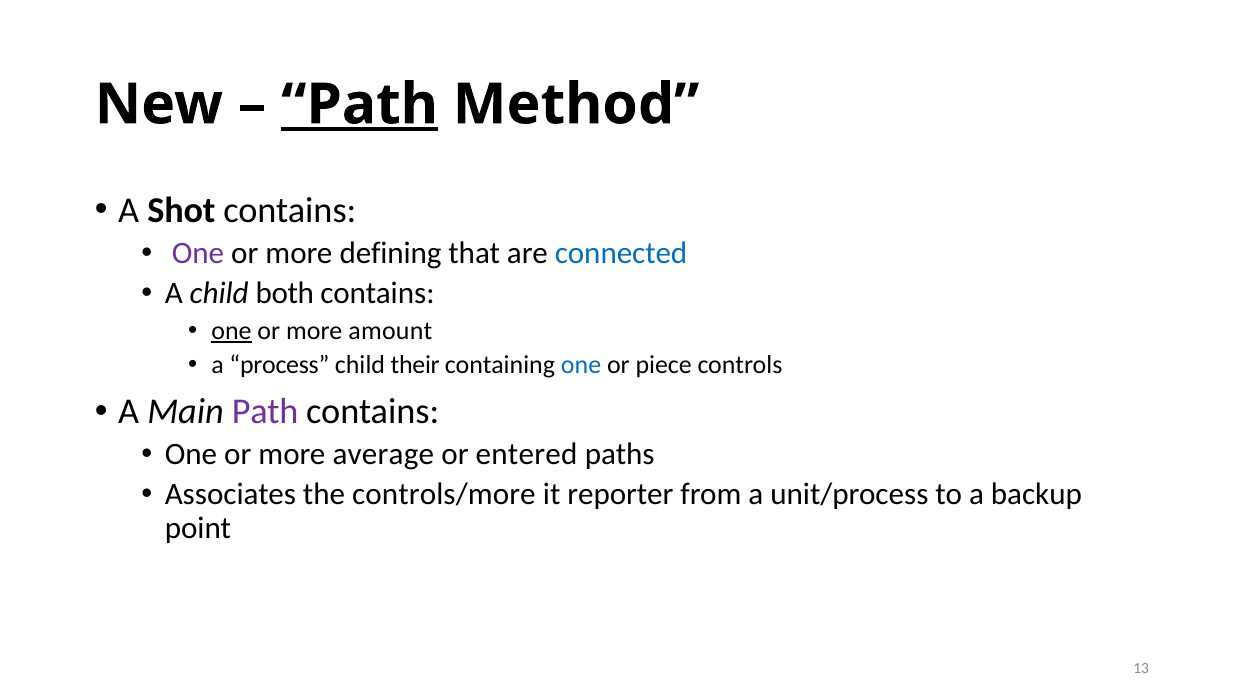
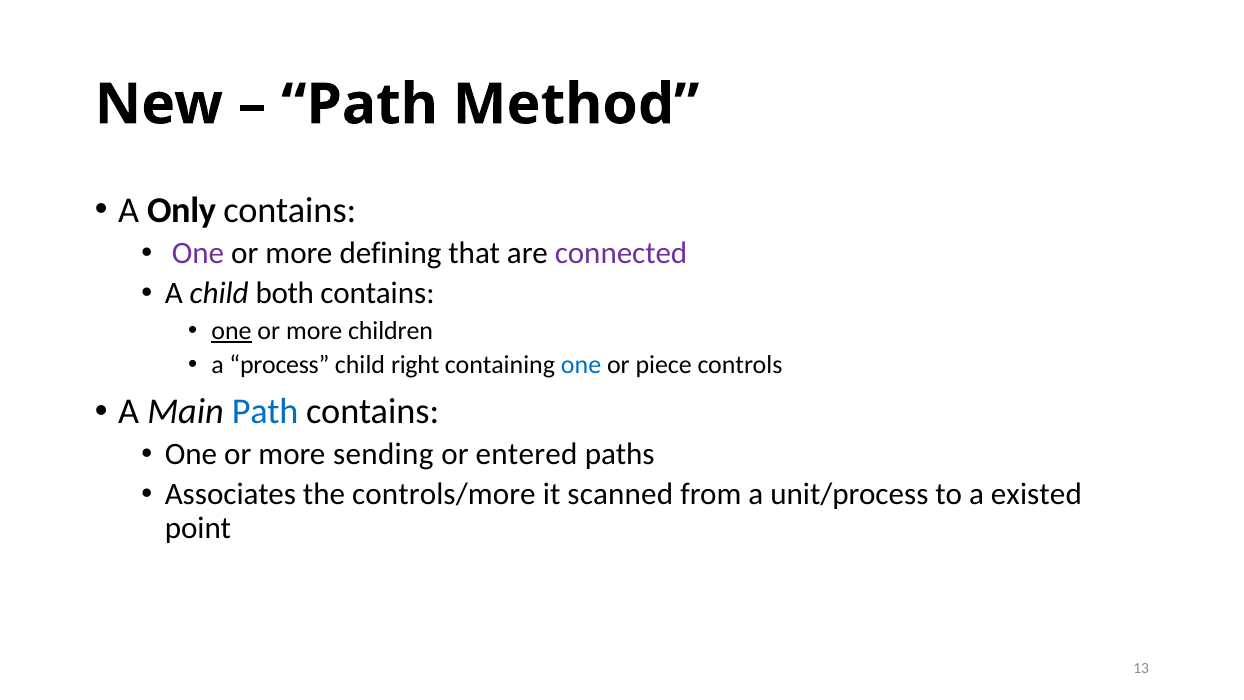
Path at (359, 104) underline: present -> none
Shot: Shot -> Only
connected colour: blue -> purple
amount: amount -> children
their: their -> right
Path at (265, 411) colour: purple -> blue
average: average -> sending
reporter: reporter -> scanned
backup: backup -> existed
